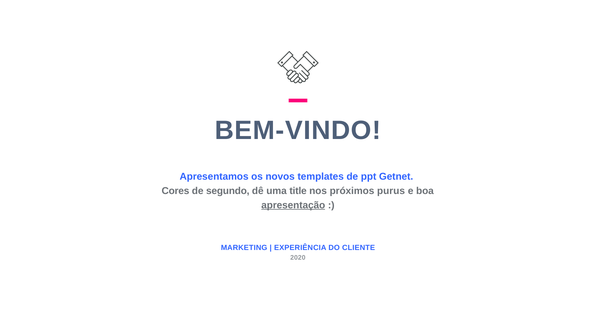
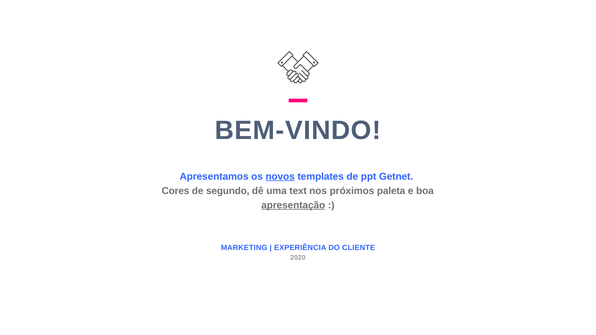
novos underline: none -> present
title: title -> text
purus: purus -> paleta
